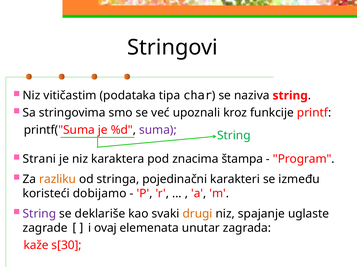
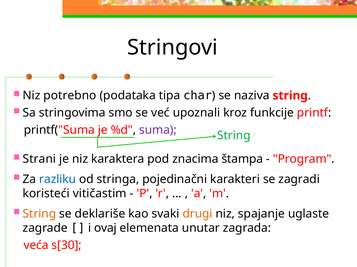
vitičastim: vitičastim -> potrebno
razliku colour: orange -> blue
između: između -> zagradi
dobijamo: dobijamo -> vitičastim
String at (39, 214) colour: purple -> orange
kaže: kaže -> veća
